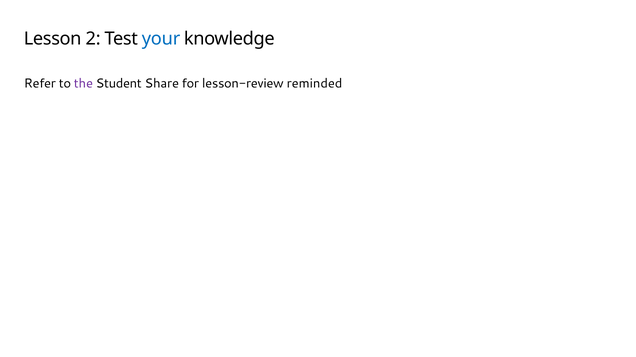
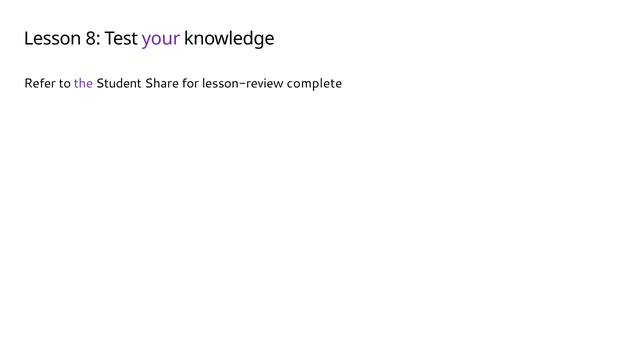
2: 2 -> 8
your colour: blue -> purple
reminded: reminded -> complete
